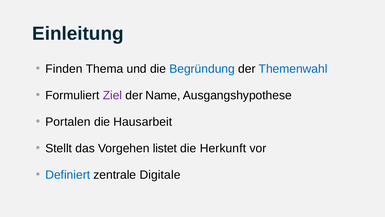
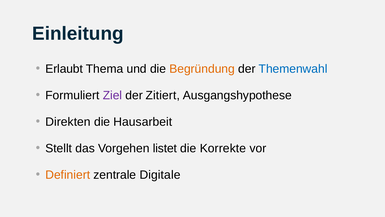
Finden: Finden -> Erlaubt
Begründung colour: blue -> orange
Name: Name -> Zitiert
Portalen: Portalen -> Direkten
Herkunft: Herkunft -> Korrekte
Definiert colour: blue -> orange
